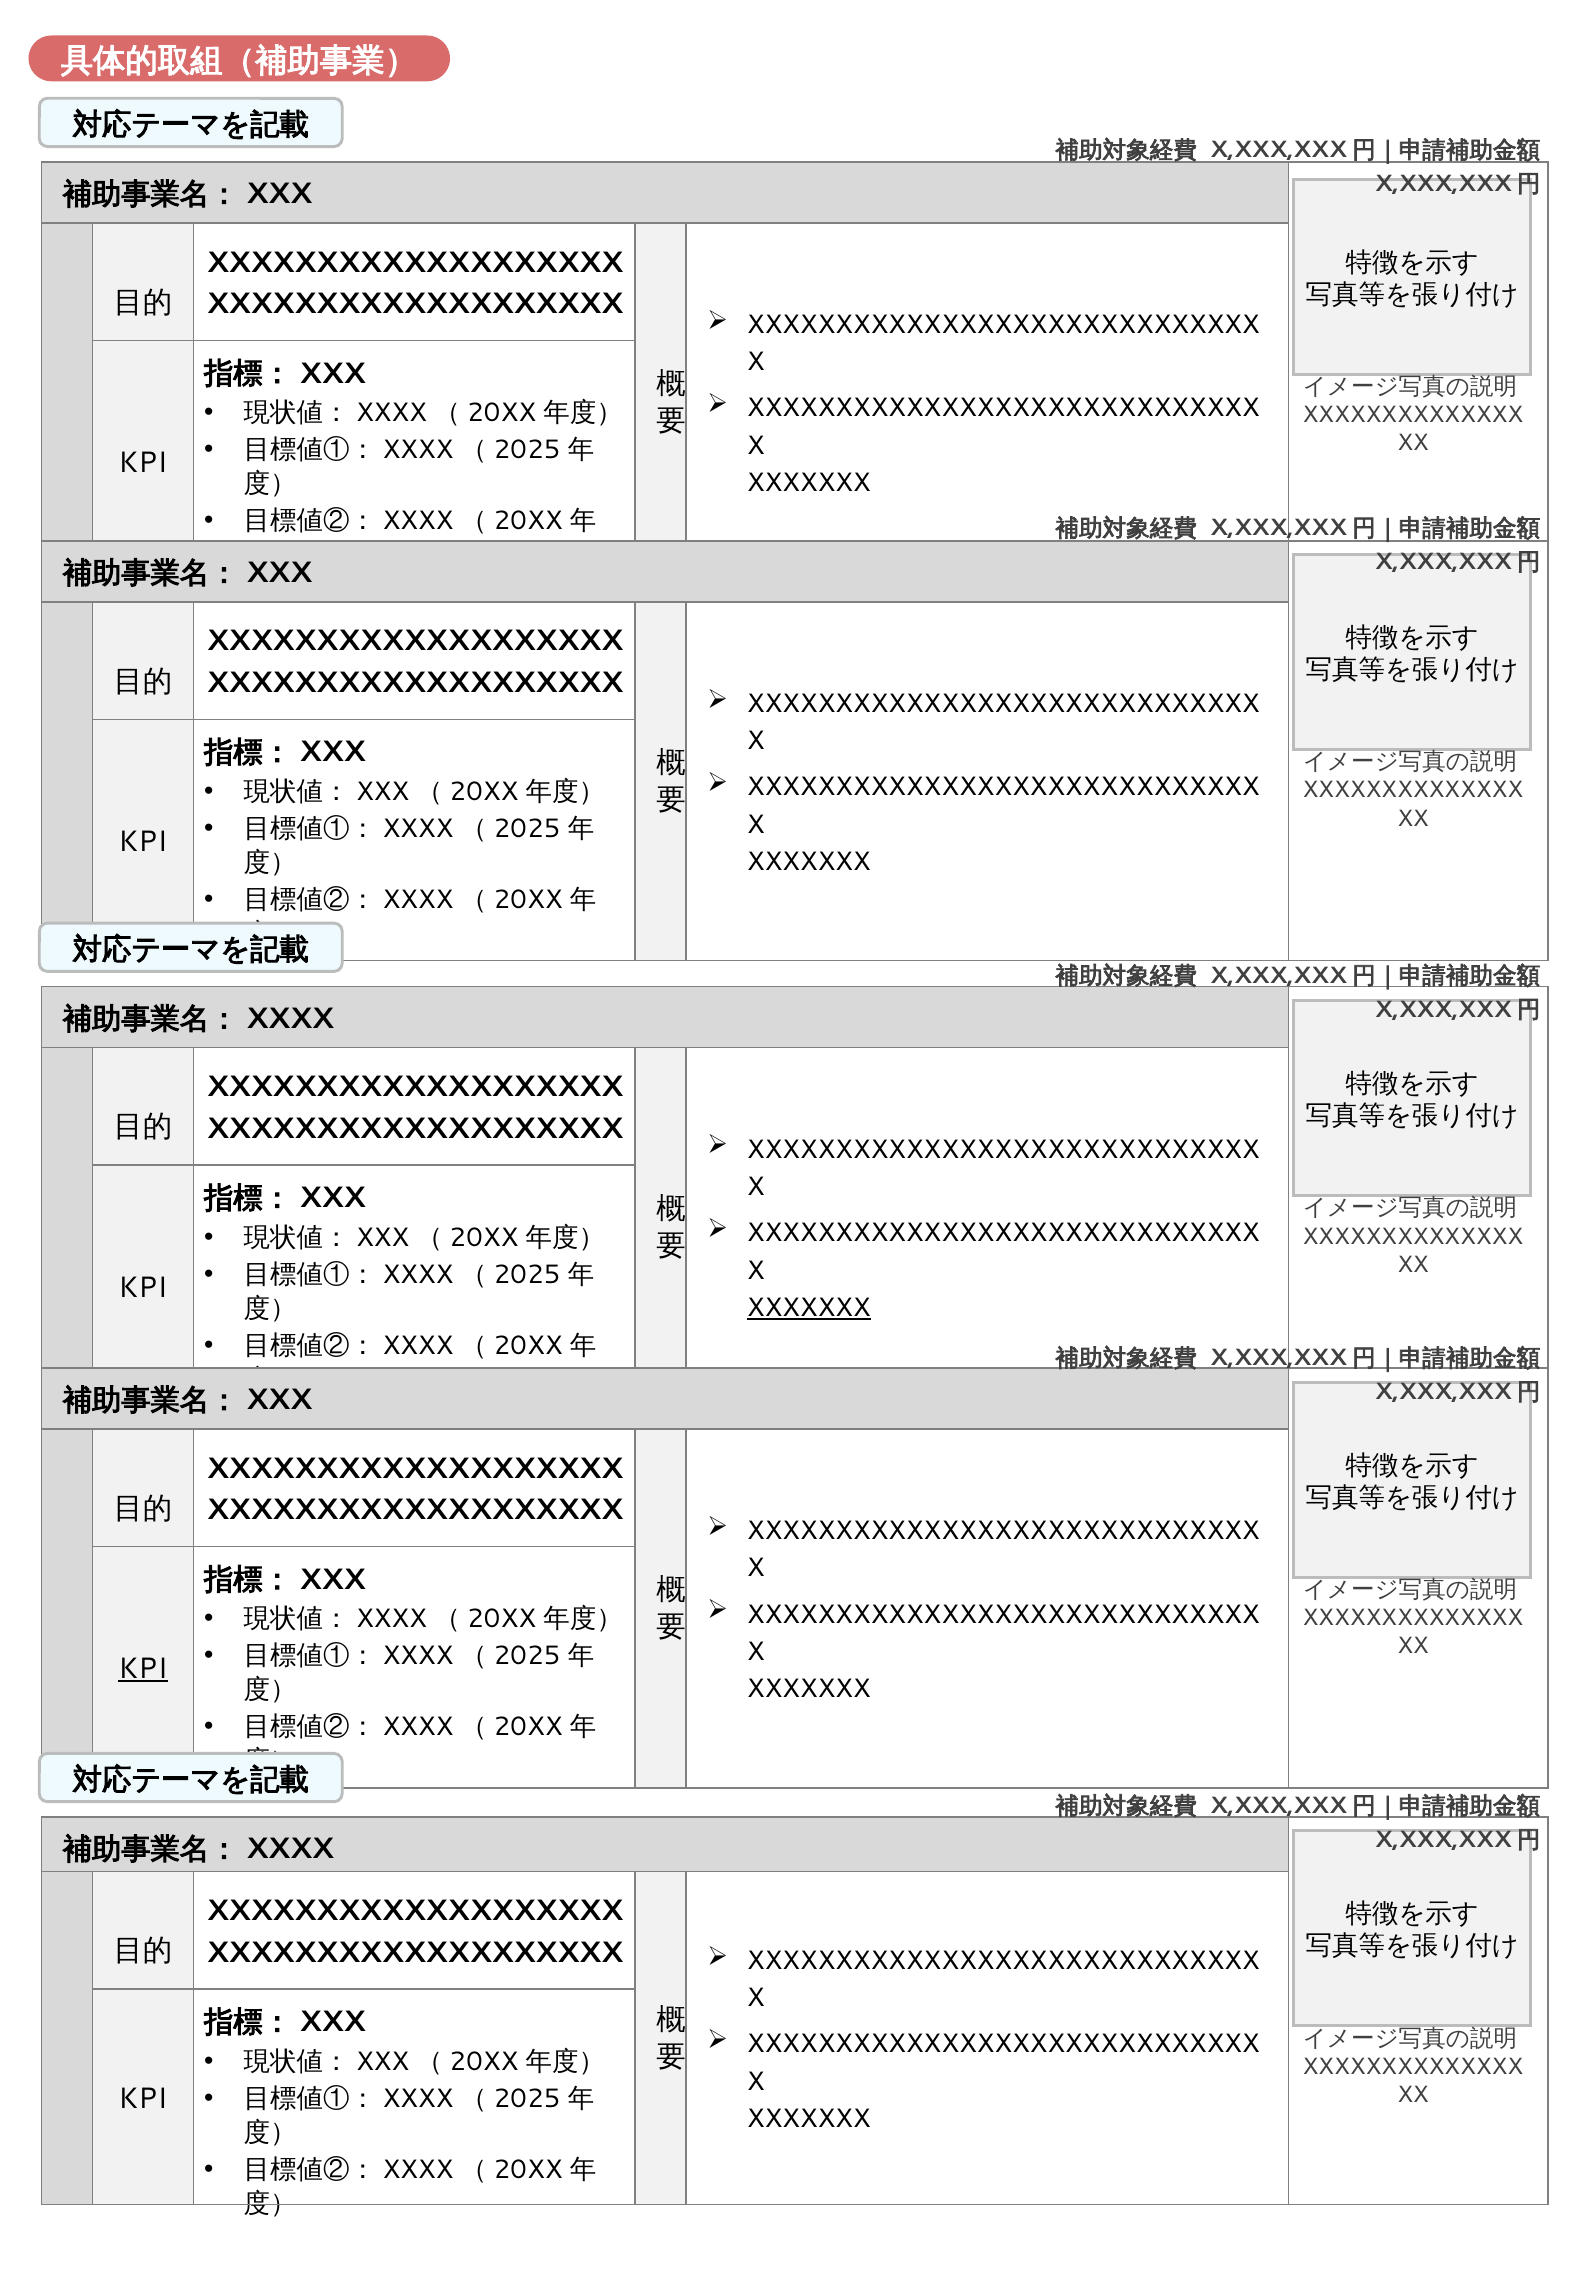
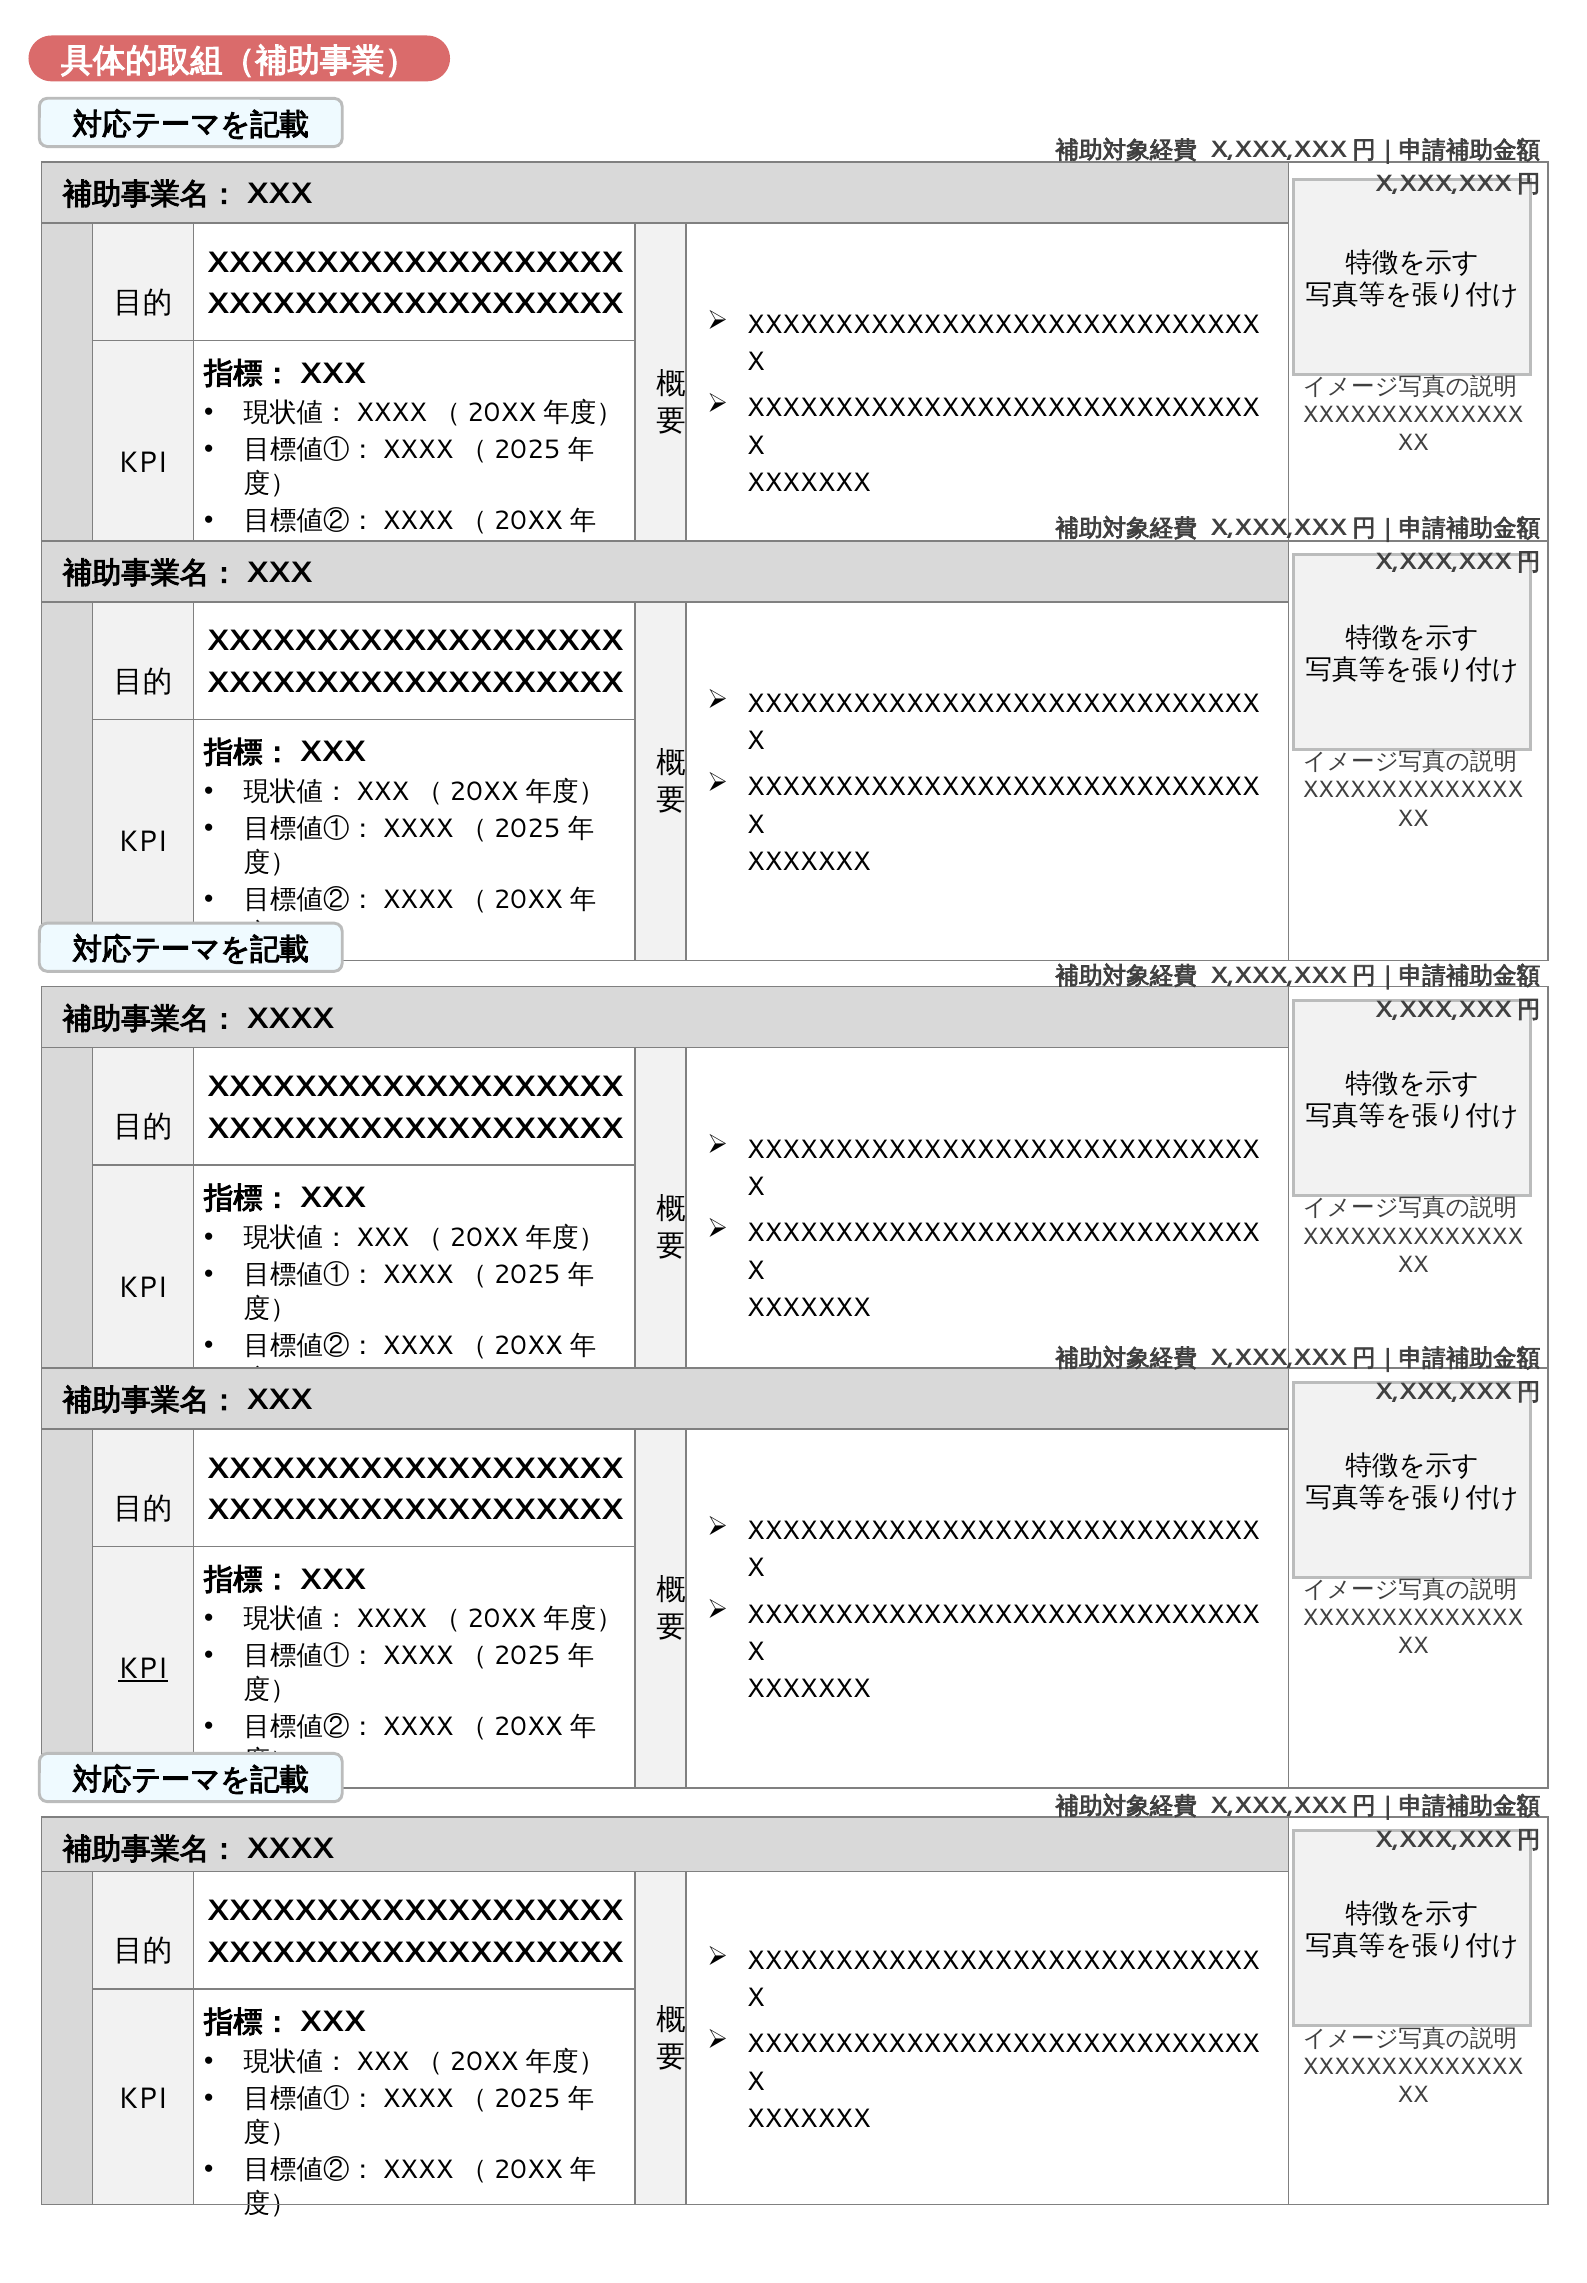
XXXXXXX at (809, 1308) underline: present -> none
